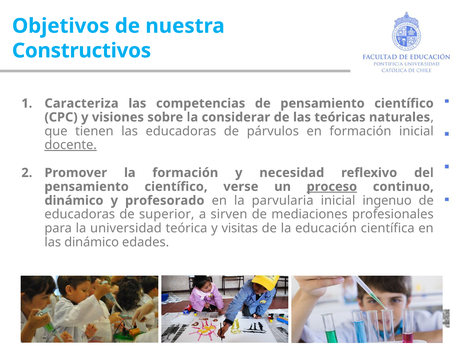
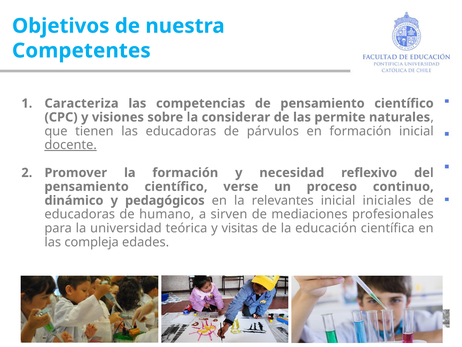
Constructivos: Constructivos -> Competentes
teóricas: teóricas -> permite
proceso underline: present -> none
profesorado: profesorado -> pedagógicos
parvularia: parvularia -> relevantes
ingenuo: ingenuo -> iniciales
superior: superior -> humano
las dinámico: dinámico -> compleja
